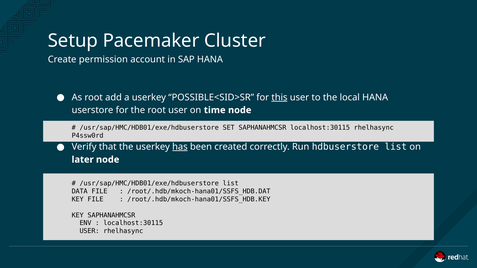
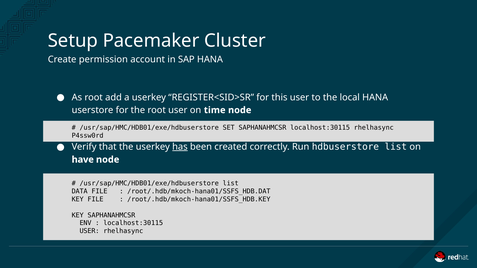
POSSIBLE<SID>SR: POSSIBLE<SID>SR -> REGISTER<SID>SR
this underline: present -> none
later: later -> have
